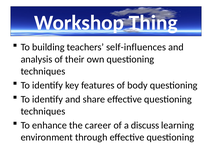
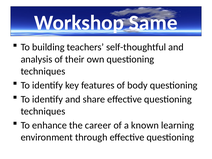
Thing: Thing -> Same
self-influences: self-influences -> self-thoughtful
discuss: discuss -> known
